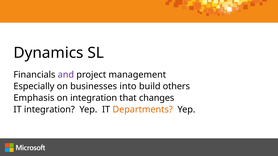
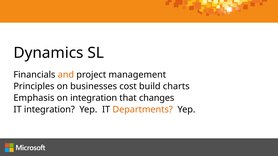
and colour: purple -> orange
Especially: Especially -> Principles
into: into -> cost
others: others -> charts
